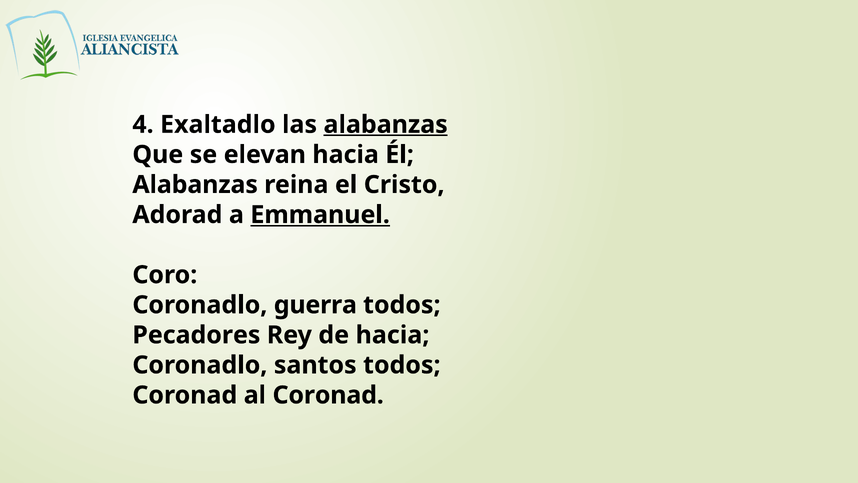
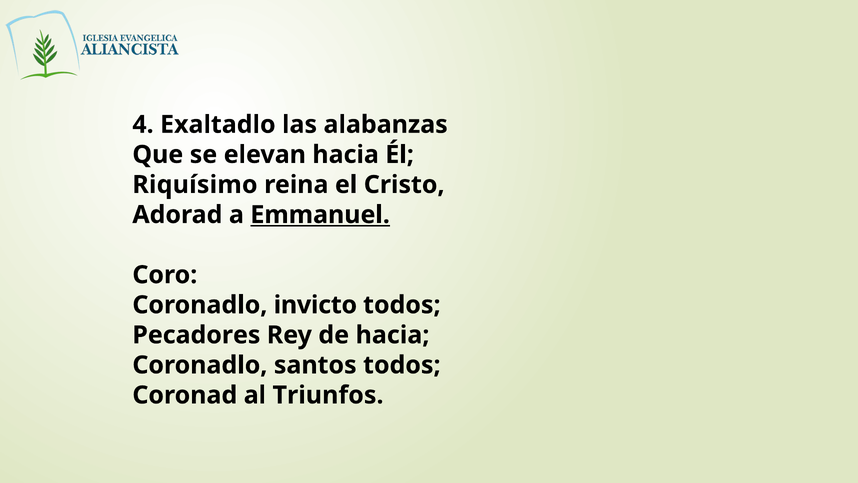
alabanzas at (386, 124) underline: present -> none
Alabanzas at (195, 185): Alabanzas -> Riquísimo
guerra: guerra -> invicto
al Coronad: Coronad -> Triunfos
